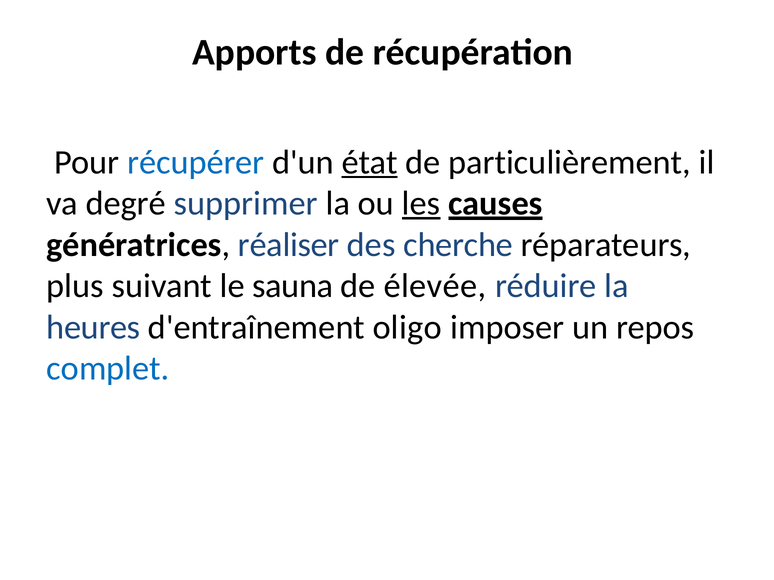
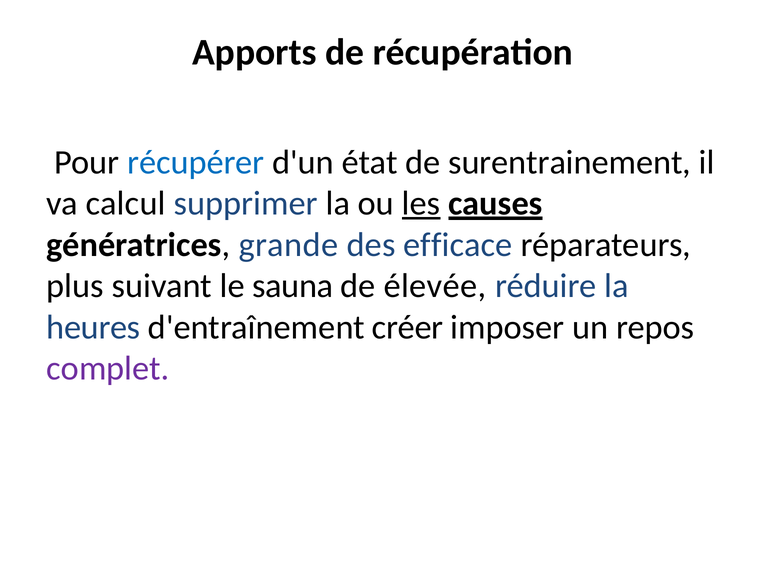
état underline: present -> none
particulièrement: particulièrement -> surentrainement
degré: degré -> calcul
réaliser: réaliser -> grande
cherche: cherche -> efficace
oligo: oligo -> créer
complet colour: blue -> purple
